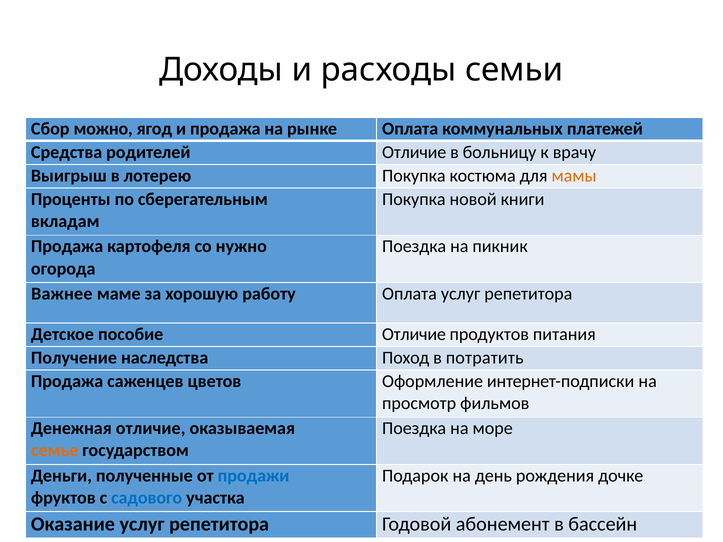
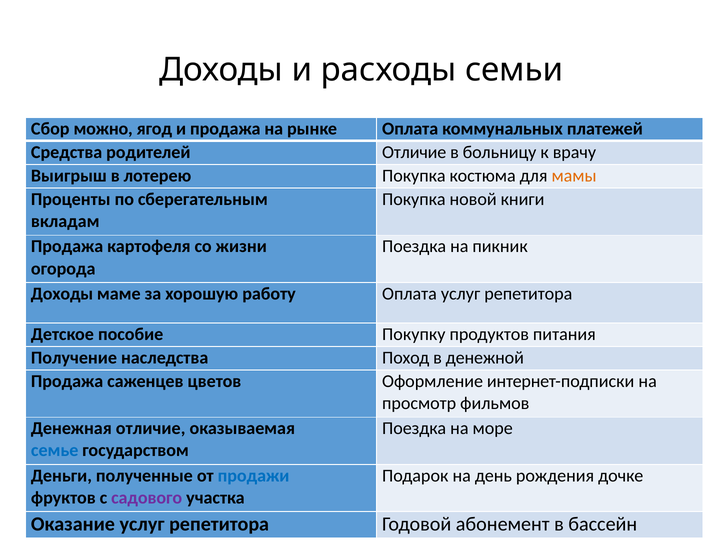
нужно: нужно -> жизни
Важнее at (62, 294): Важнее -> Доходы
пособие Отличие: Отличие -> Покупку
потратить: потратить -> денежной
семье colour: orange -> blue
садового colour: blue -> purple
